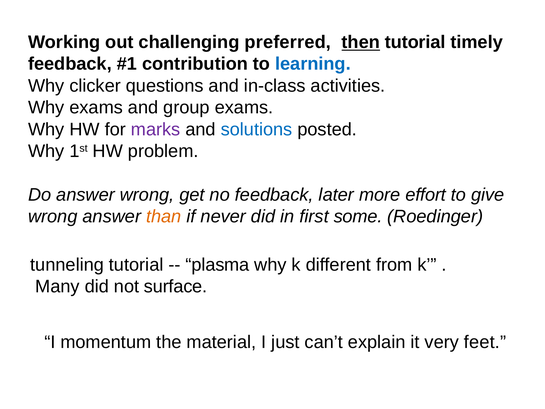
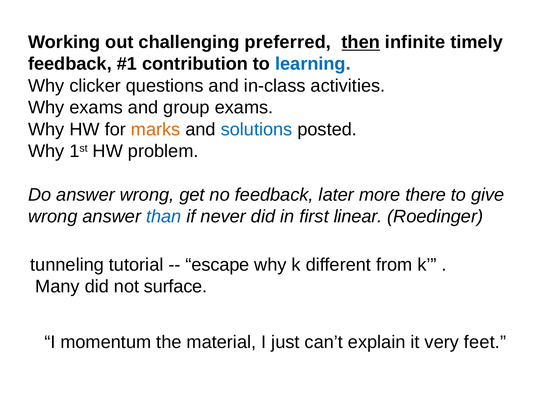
then tutorial: tutorial -> infinite
marks colour: purple -> orange
effort: effort -> there
than colour: orange -> blue
some: some -> linear
plasma: plasma -> escape
